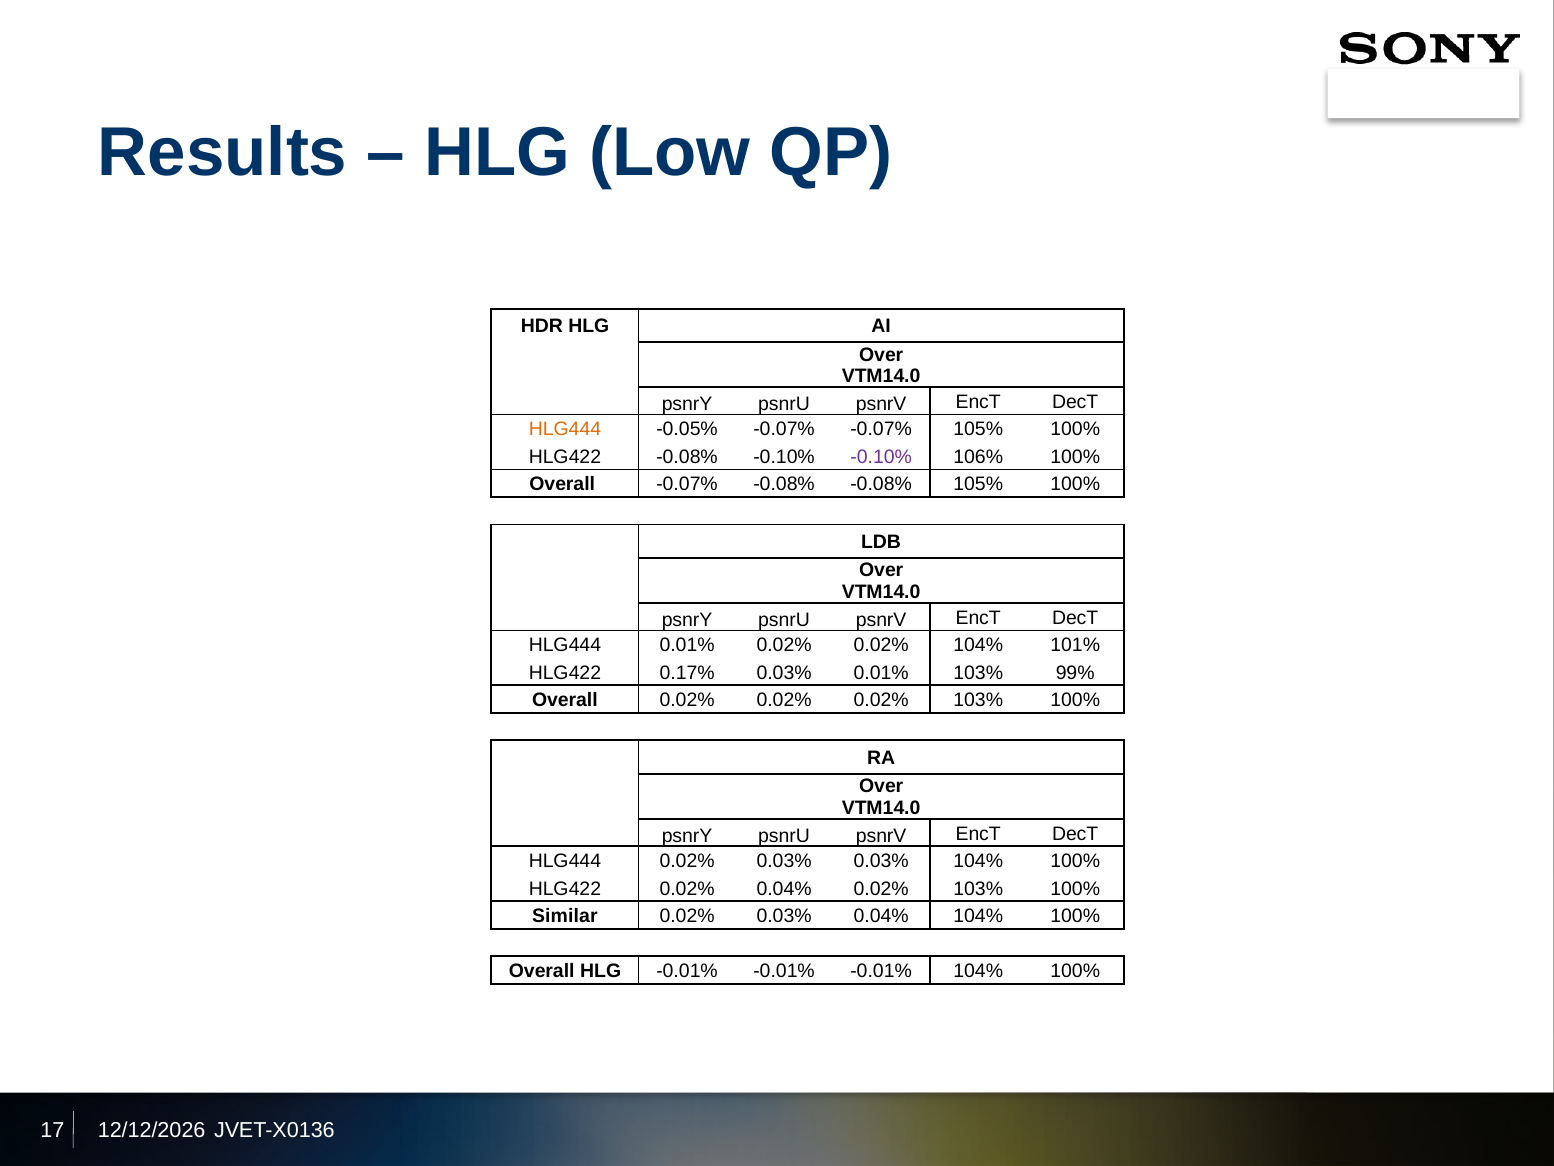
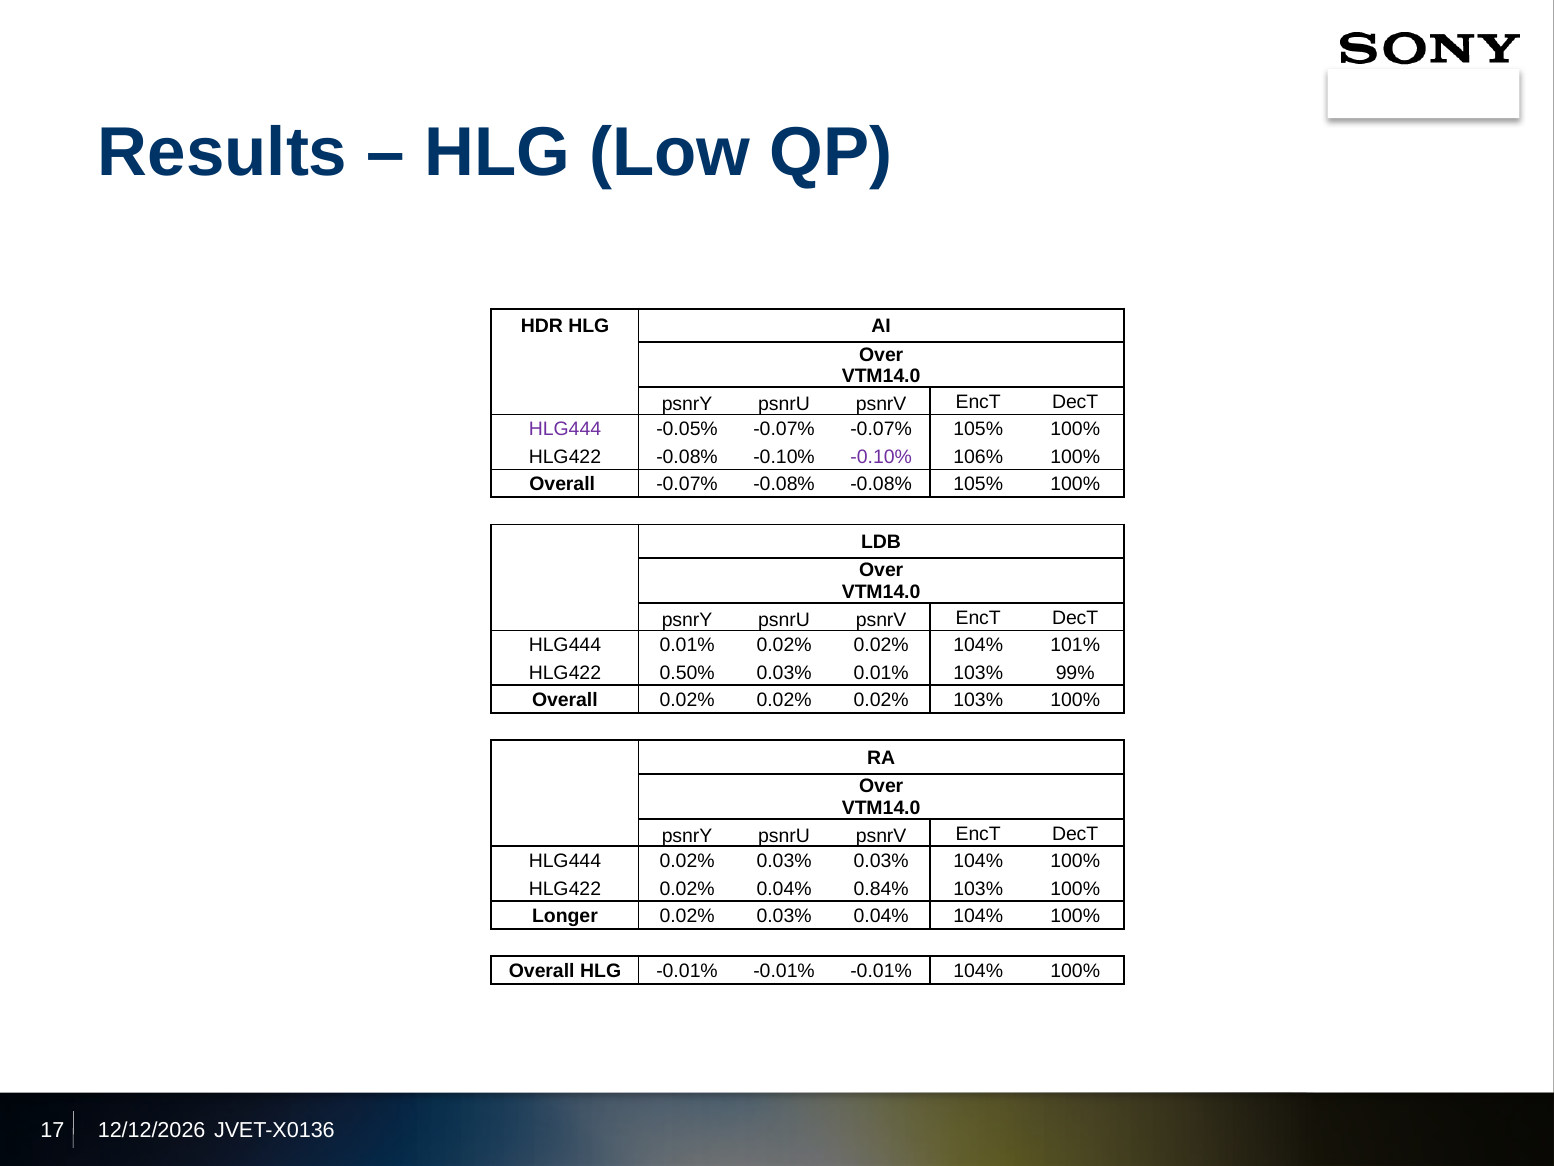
HLG444 at (565, 429) colour: orange -> purple
0.17%: 0.17% -> 0.50%
0.04% 0.02%: 0.02% -> 0.84%
Similar: Similar -> Longer
